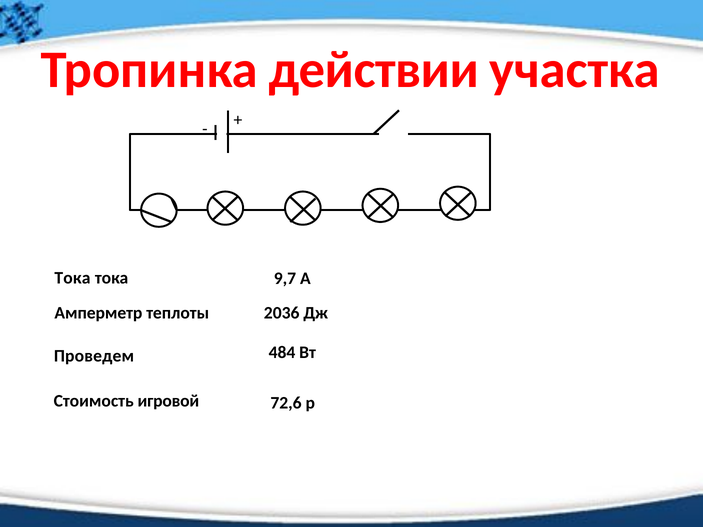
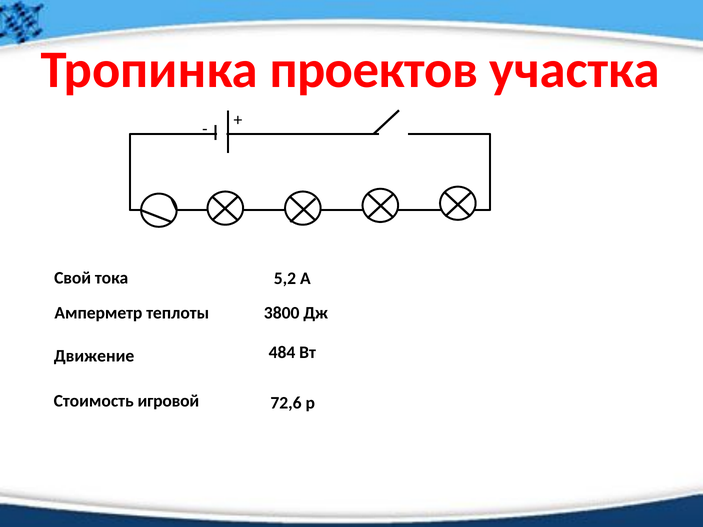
действии: действии -> проектов
Тока at (72, 278): Тока -> Свой
9,7: 9,7 -> 5,2
2036: 2036 -> 3800
Проведем: Проведем -> Движение
